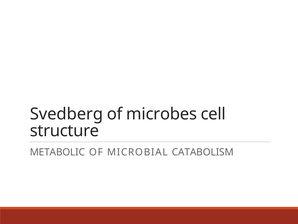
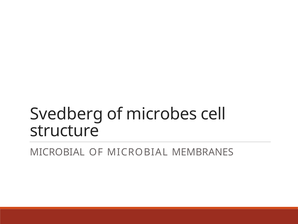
METABOLIC at (57, 152): METABOLIC -> MICROBIAL
CATABOLISM: CATABOLISM -> MEMBRANES
